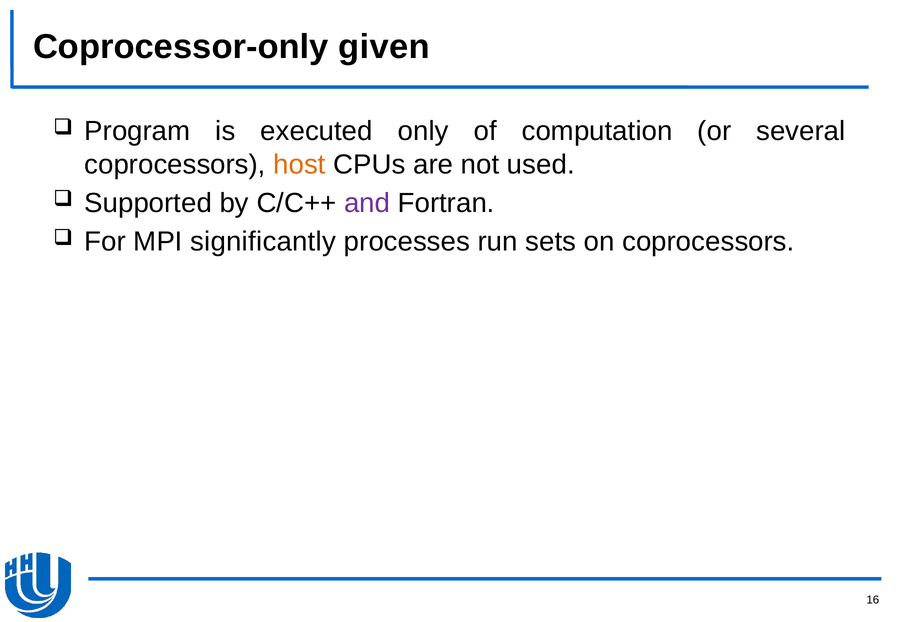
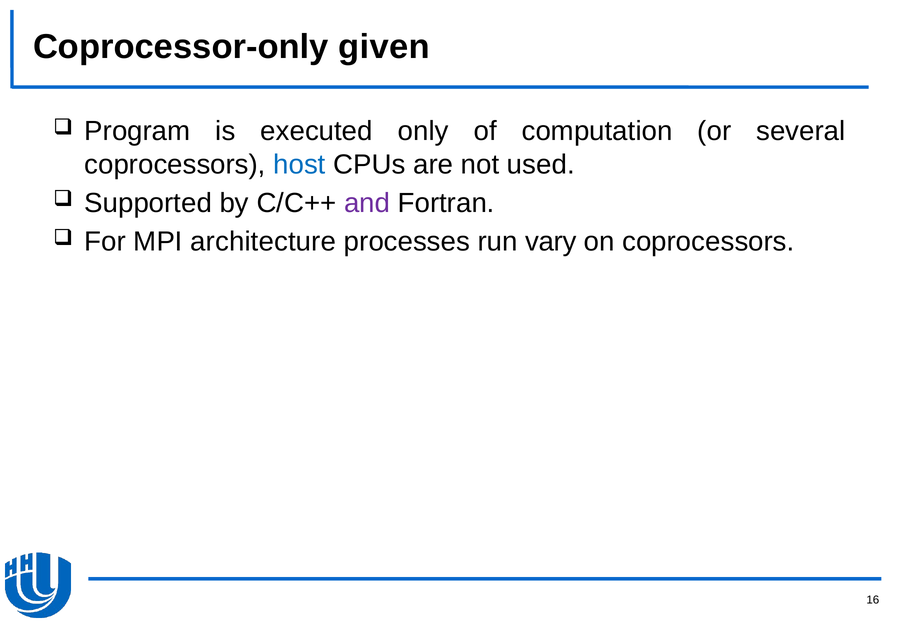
host colour: orange -> blue
significantly: significantly -> architecture
sets: sets -> vary
